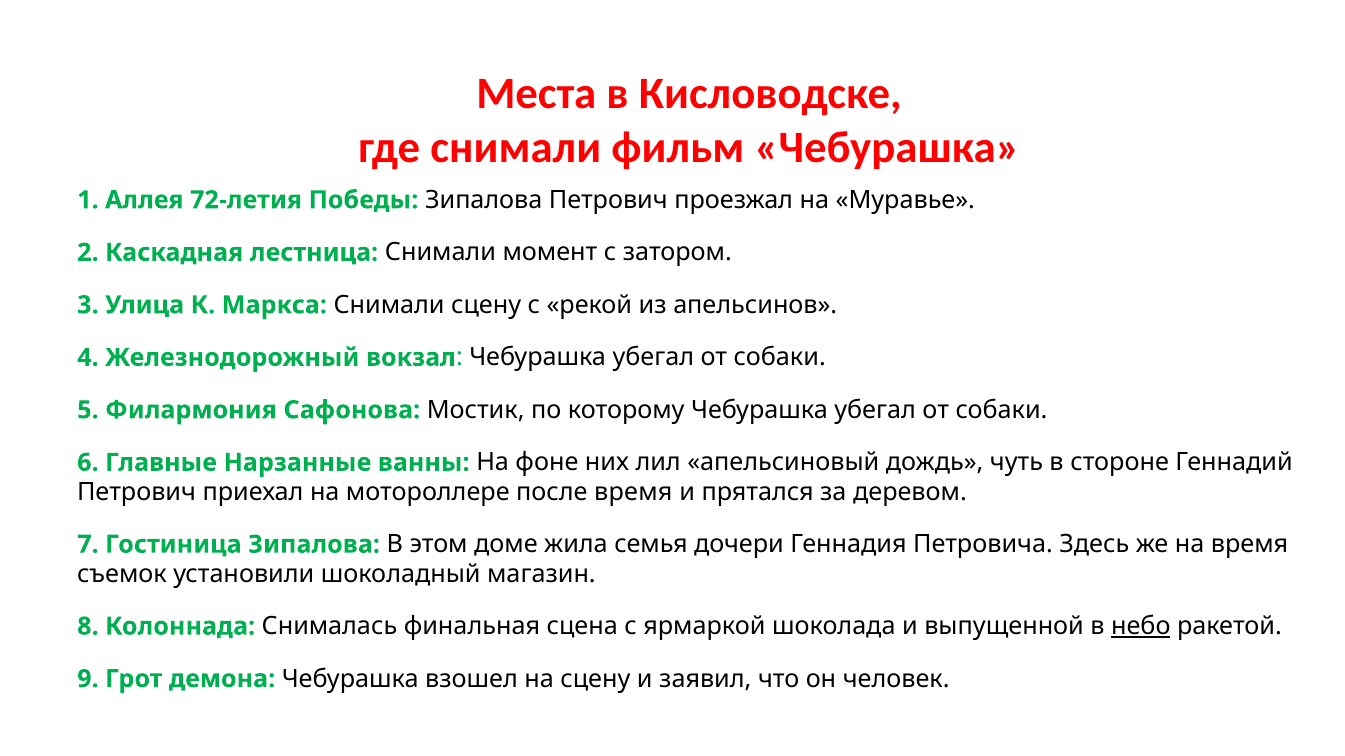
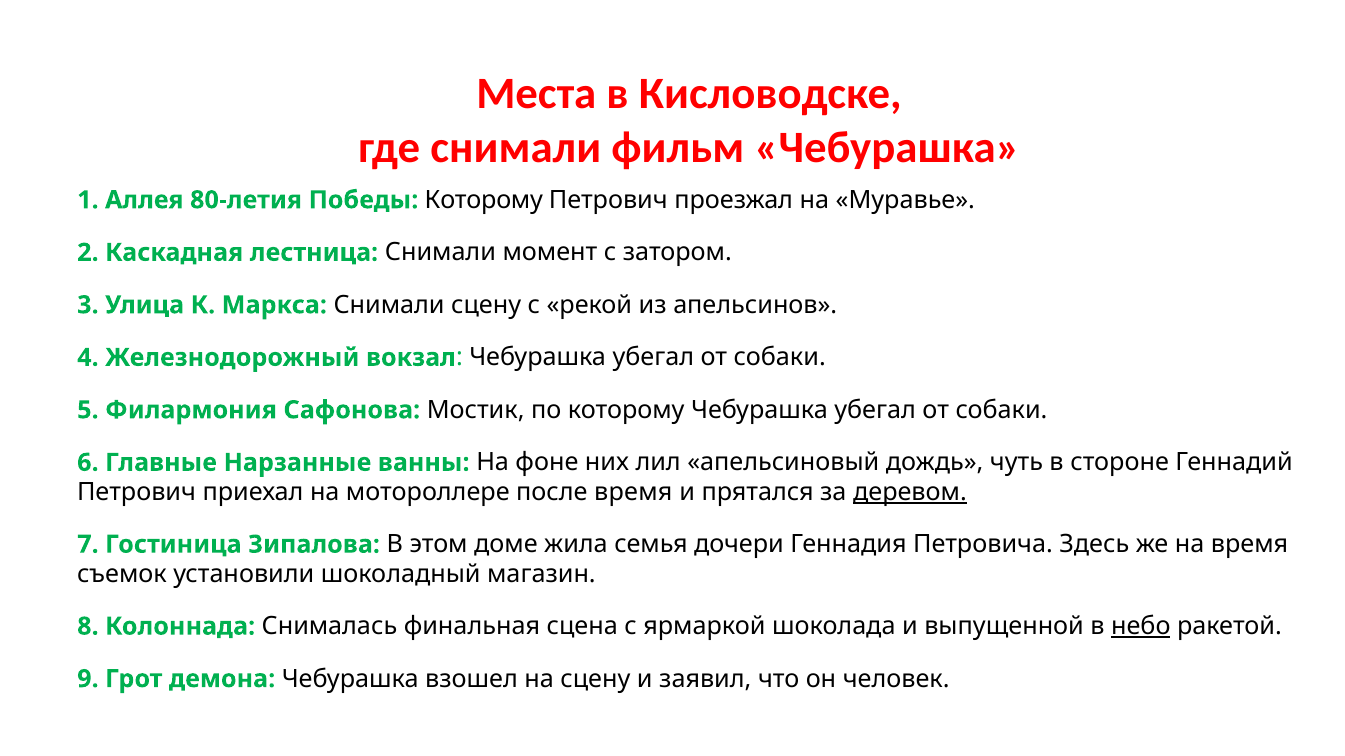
72-летия: 72-летия -> 80-летия
Победы Зипалова: Зипалова -> Которому
деревом underline: none -> present
